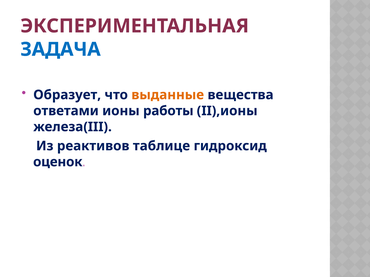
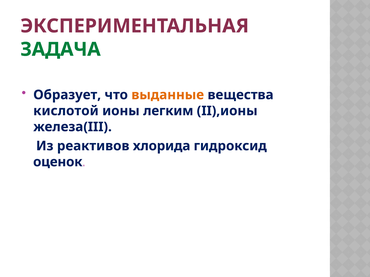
ЗАДАЧА colour: blue -> green
ответами: ответами -> кислотой
работы: работы -> легким
таблице: таблице -> хлорида
